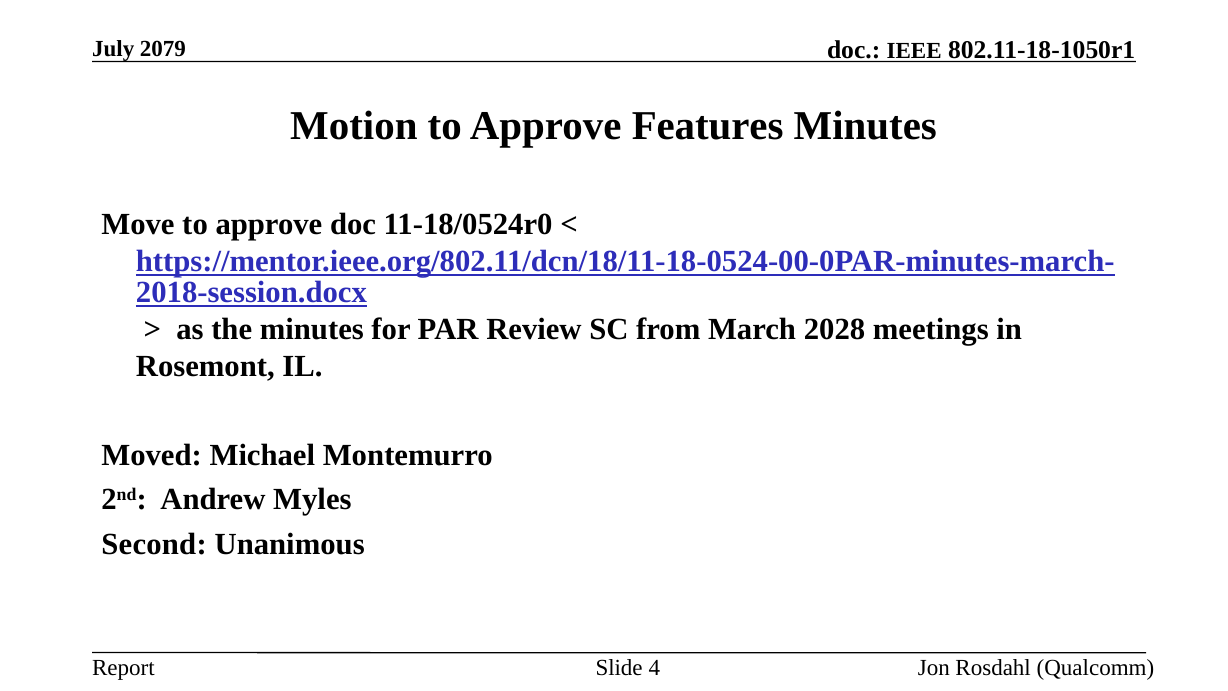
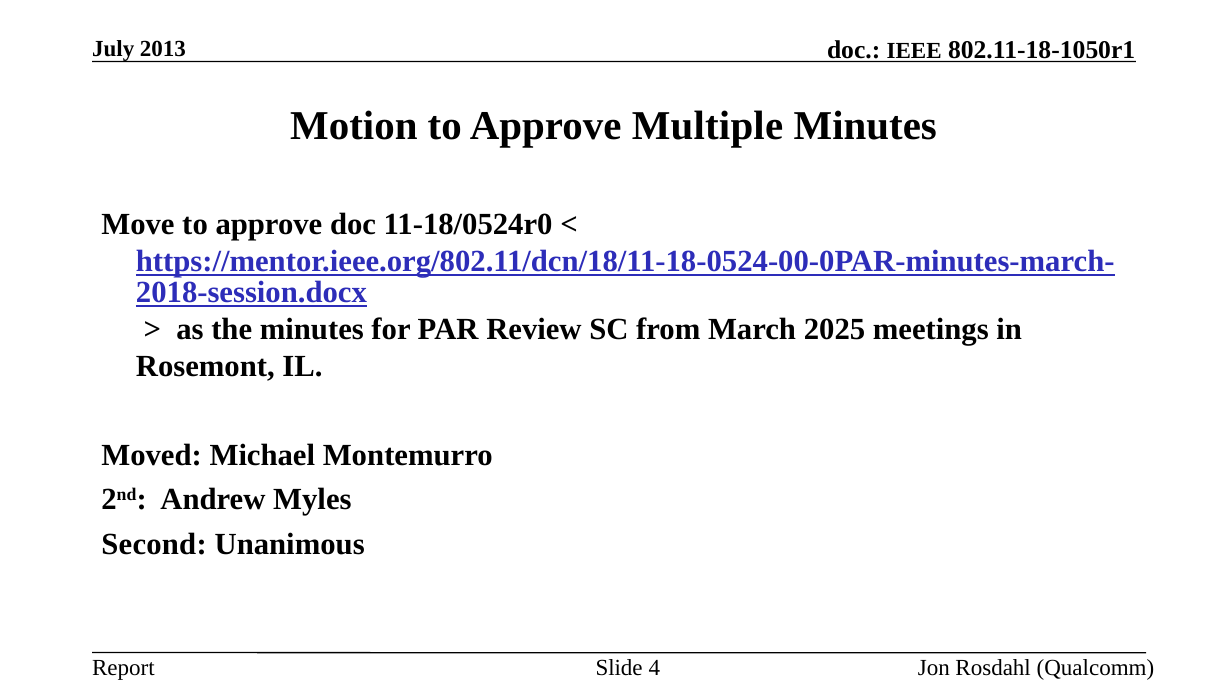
2079: 2079 -> 2013
Features: Features -> Multiple
2028: 2028 -> 2025
